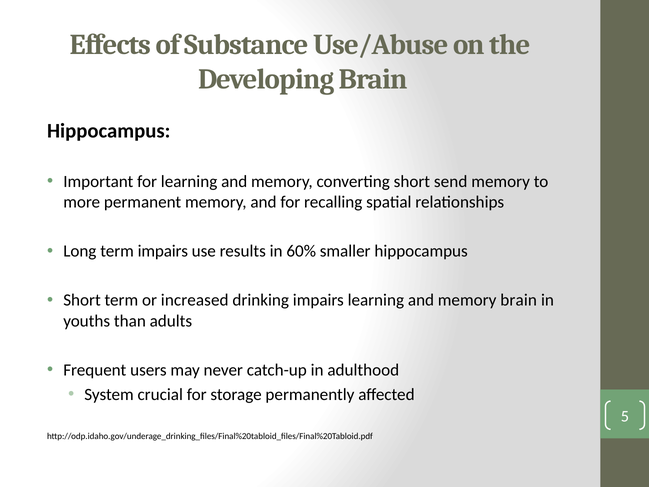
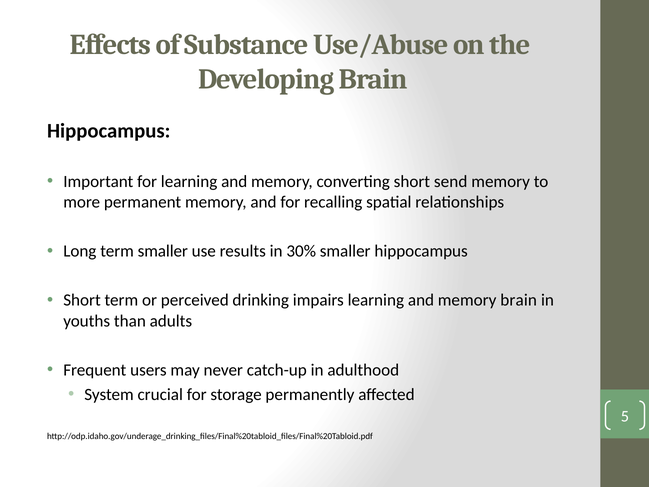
term impairs: impairs -> smaller
60%: 60% -> 30%
increased: increased -> perceived
